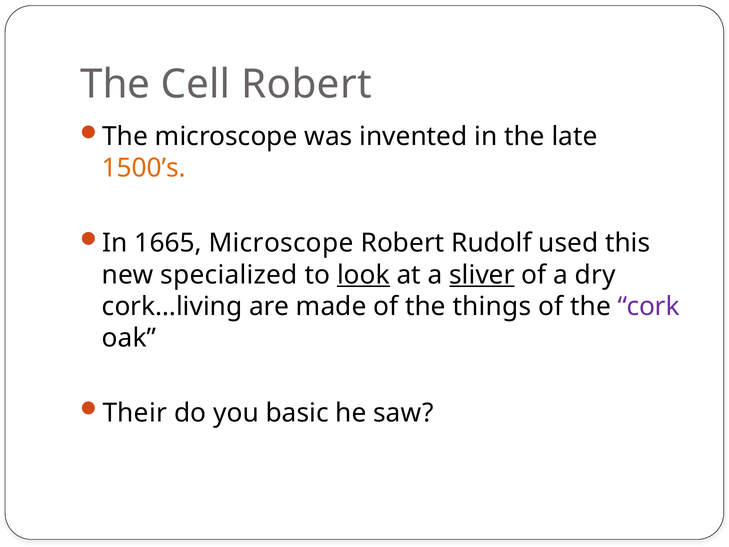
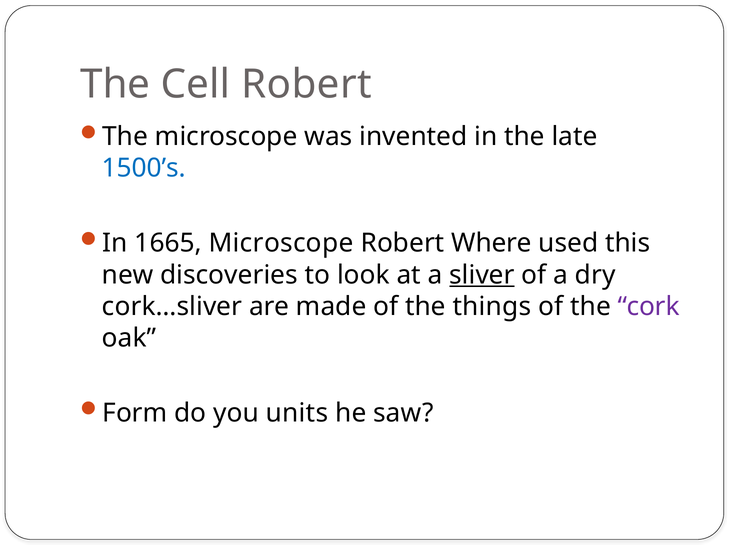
1500’s colour: orange -> blue
Rudolf: Rudolf -> Where
specialized: specialized -> discoveries
look underline: present -> none
cork…living: cork…living -> cork…sliver
Their: Their -> Form
basic: basic -> units
